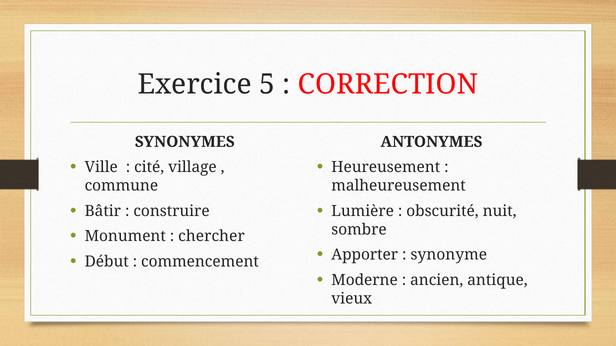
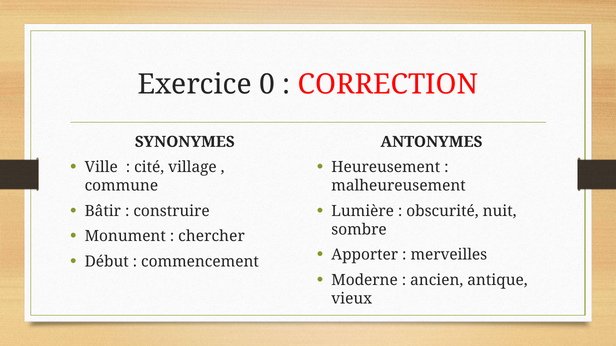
5: 5 -> 0
synonyme: synonyme -> merveilles
